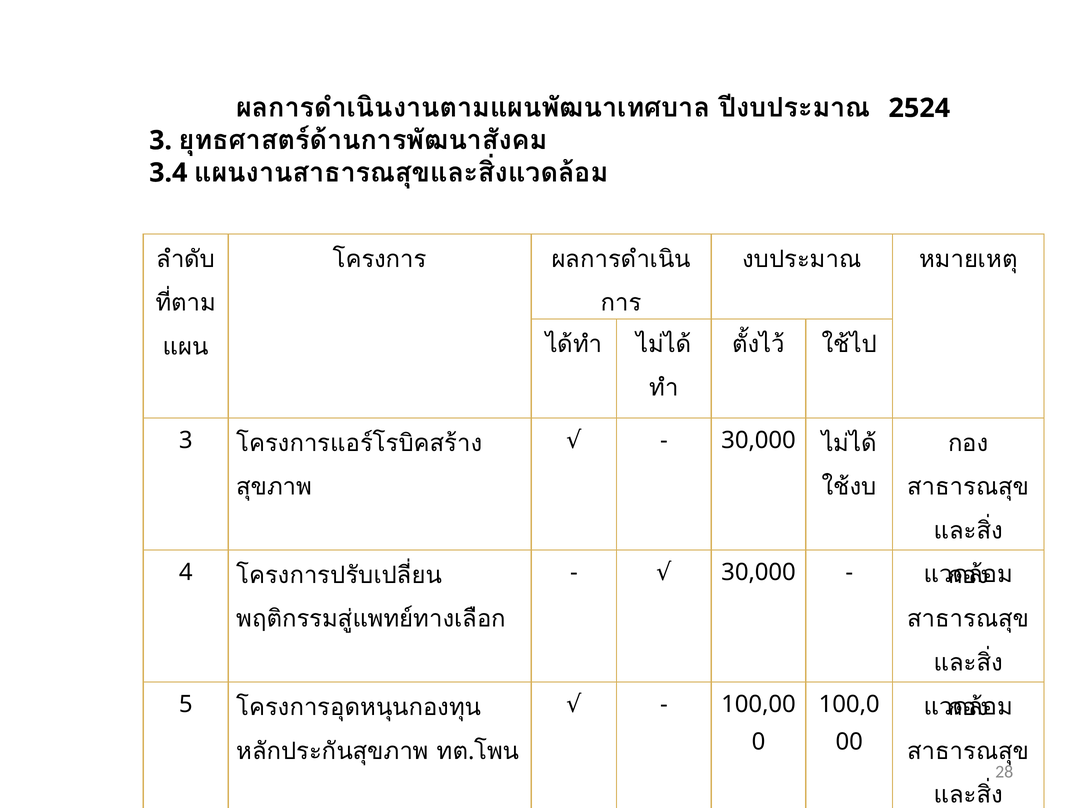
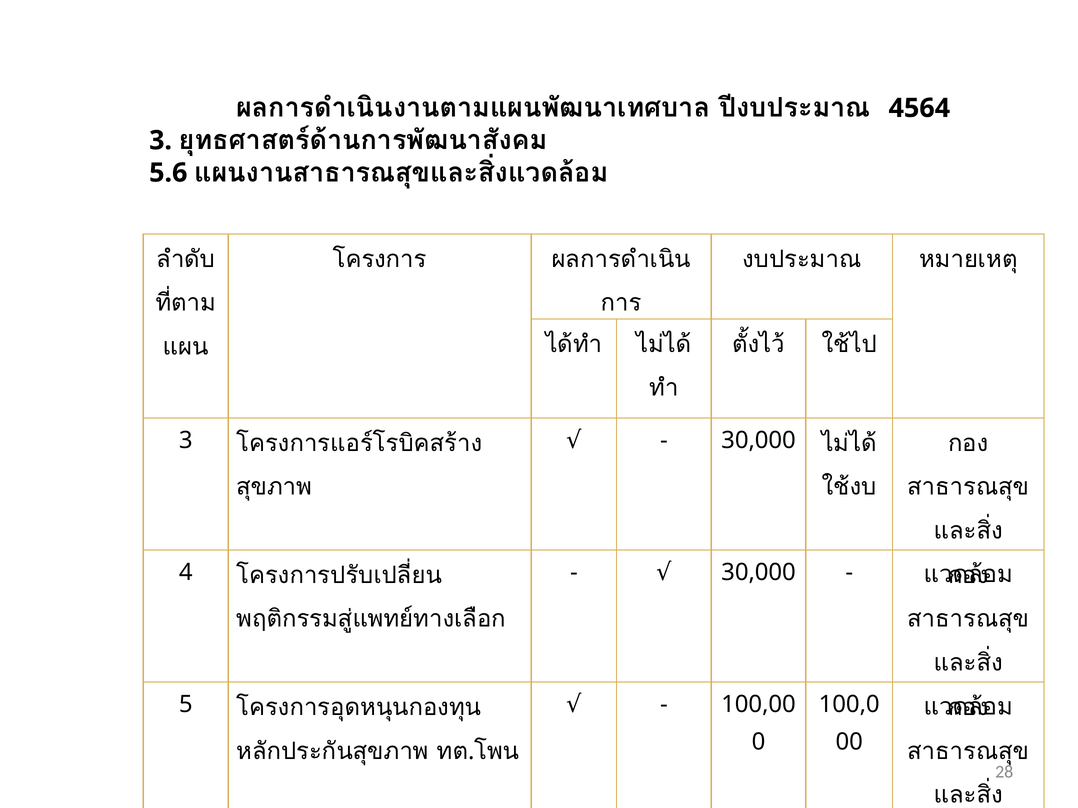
2524: 2524 -> 4564
3.4: 3.4 -> 5.6
